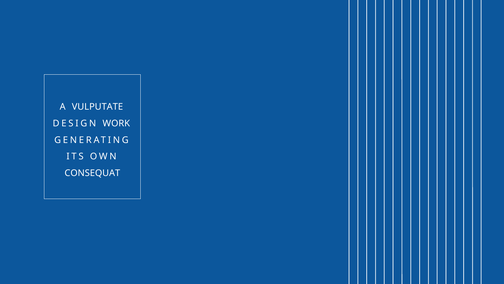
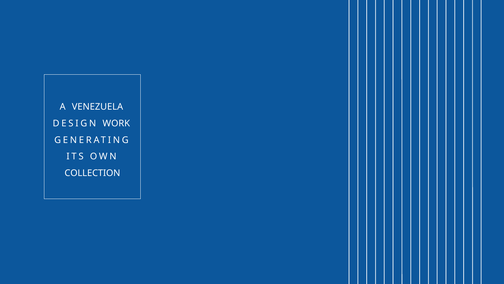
VULPUTATE: VULPUTATE -> VENEZUELA
CONSEQUAT: CONSEQUAT -> COLLECTION
